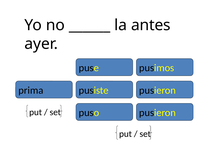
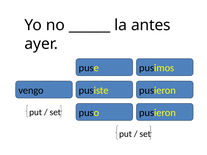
prima: prima -> vengo
